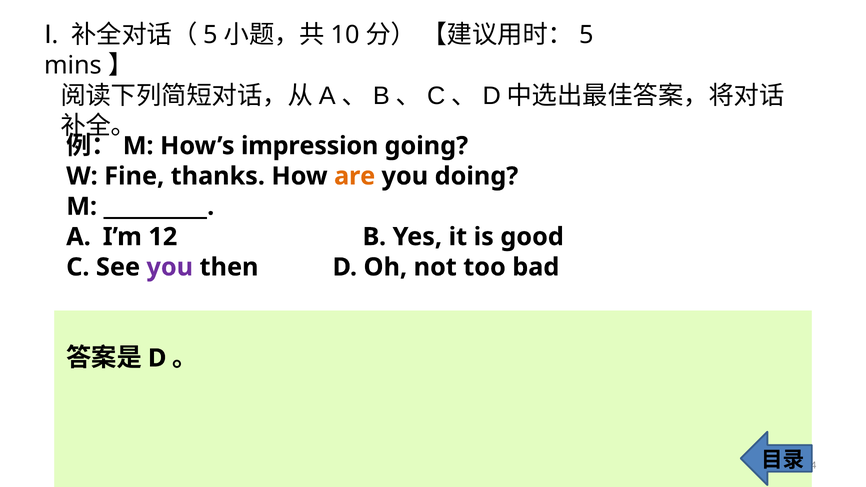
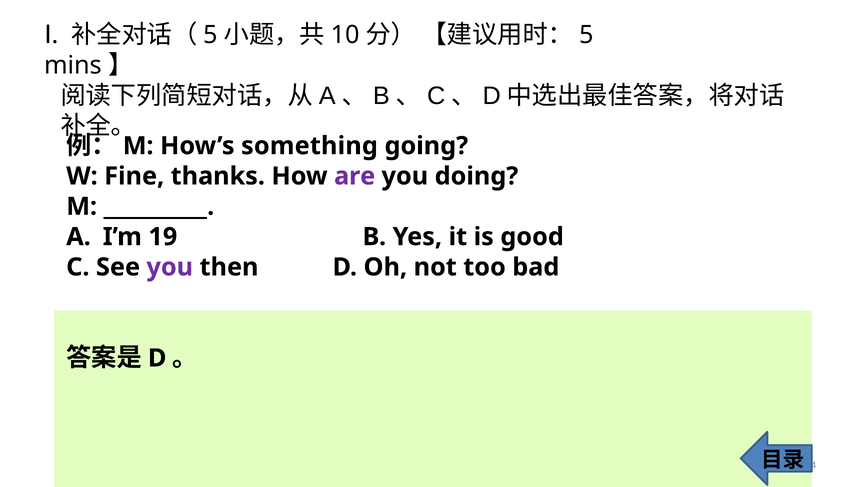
impression: impression -> something
are colour: orange -> purple
12: 12 -> 19
